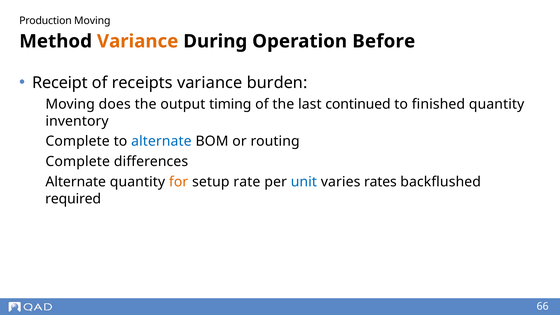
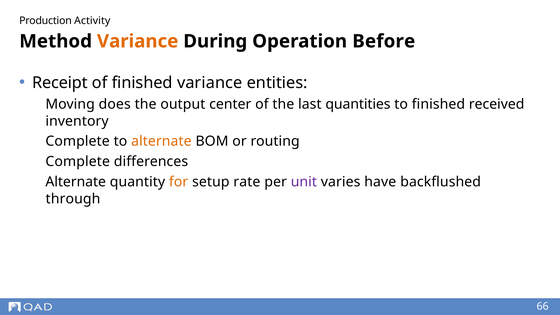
Production Moving: Moving -> Activity
of receipts: receipts -> finished
burden: burden -> entities
timing: timing -> center
continued: continued -> quantities
finished quantity: quantity -> received
alternate at (161, 141) colour: blue -> orange
unit colour: blue -> purple
rates: rates -> have
required: required -> through
